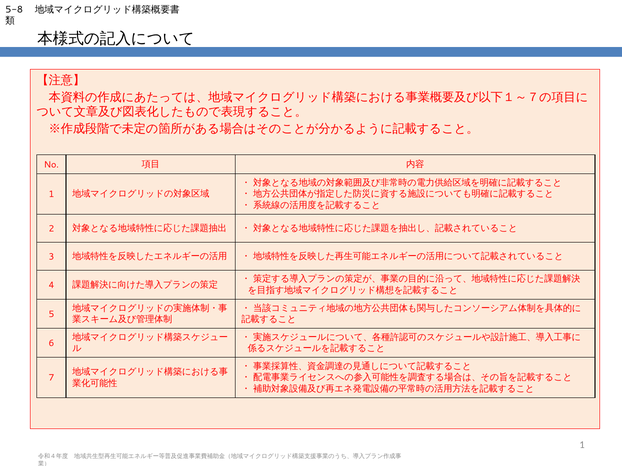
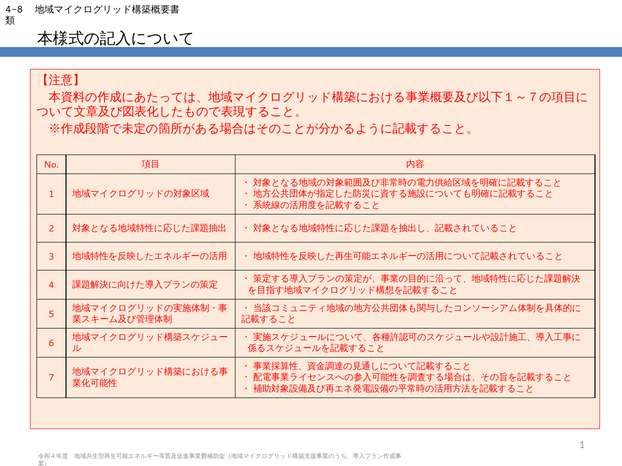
5-8: 5-8 -> 4-8
